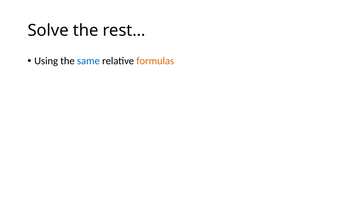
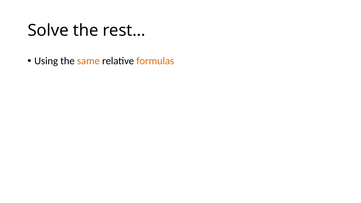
same colour: blue -> orange
